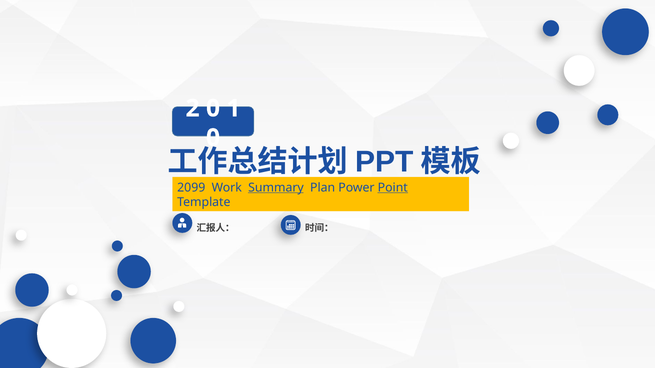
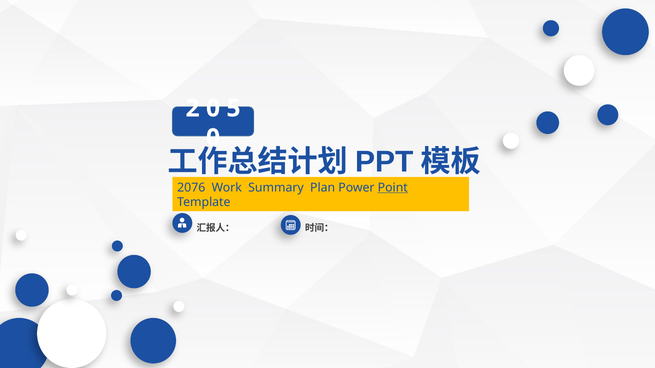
1: 1 -> 5
2099: 2099 -> 2076
Summary underline: present -> none
